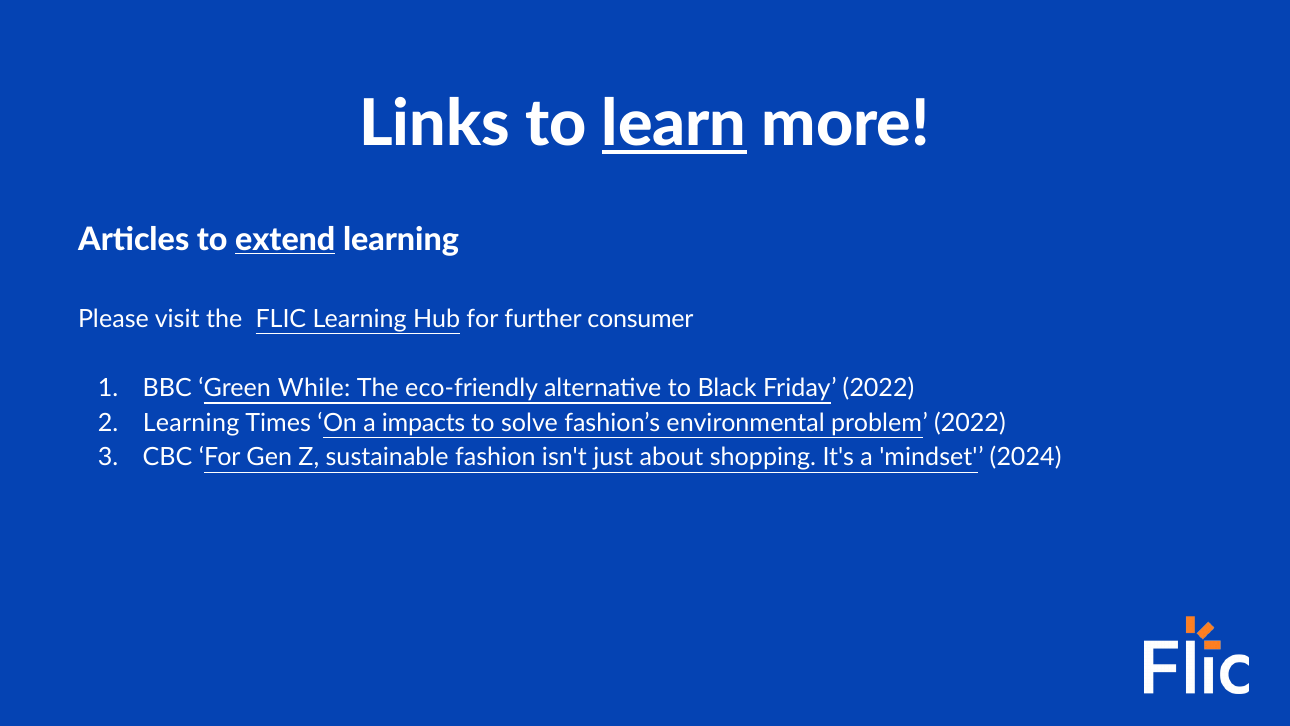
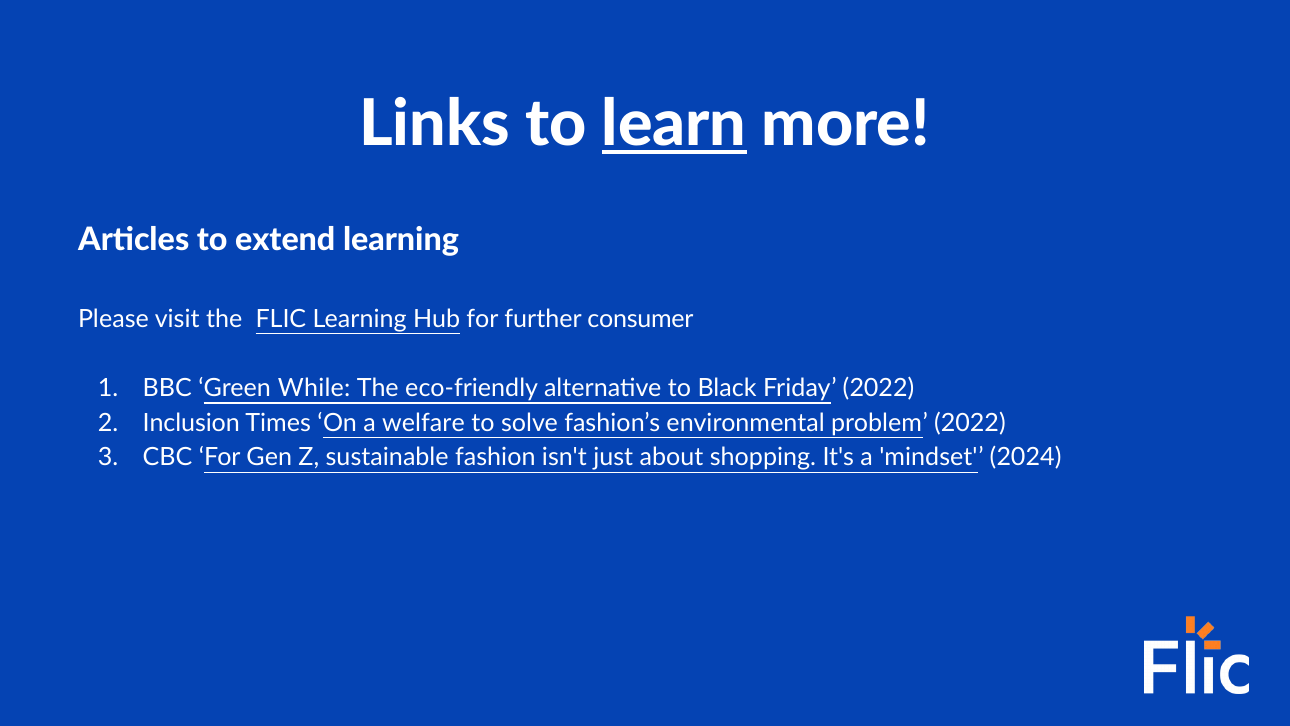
extend underline: present -> none
Learning at (191, 423): Learning -> Inclusion
impacts: impacts -> welfare
